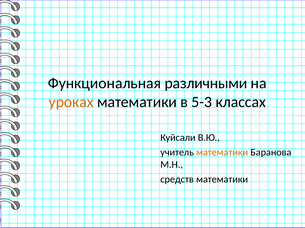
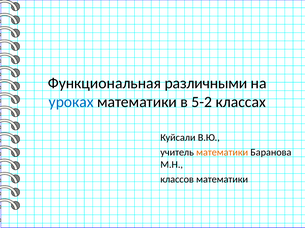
уроках colour: orange -> blue
5-3: 5-3 -> 5-2
средств: средств -> классов
